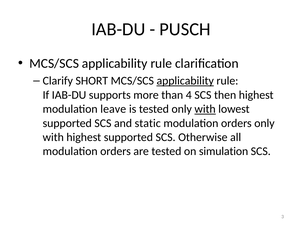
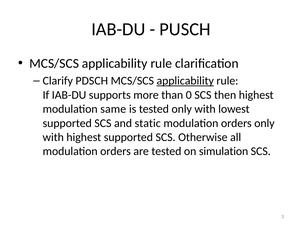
SHORT: SHORT -> PDSCH
4: 4 -> 0
leave: leave -> same
with at (205, 109) underline: present -> none
